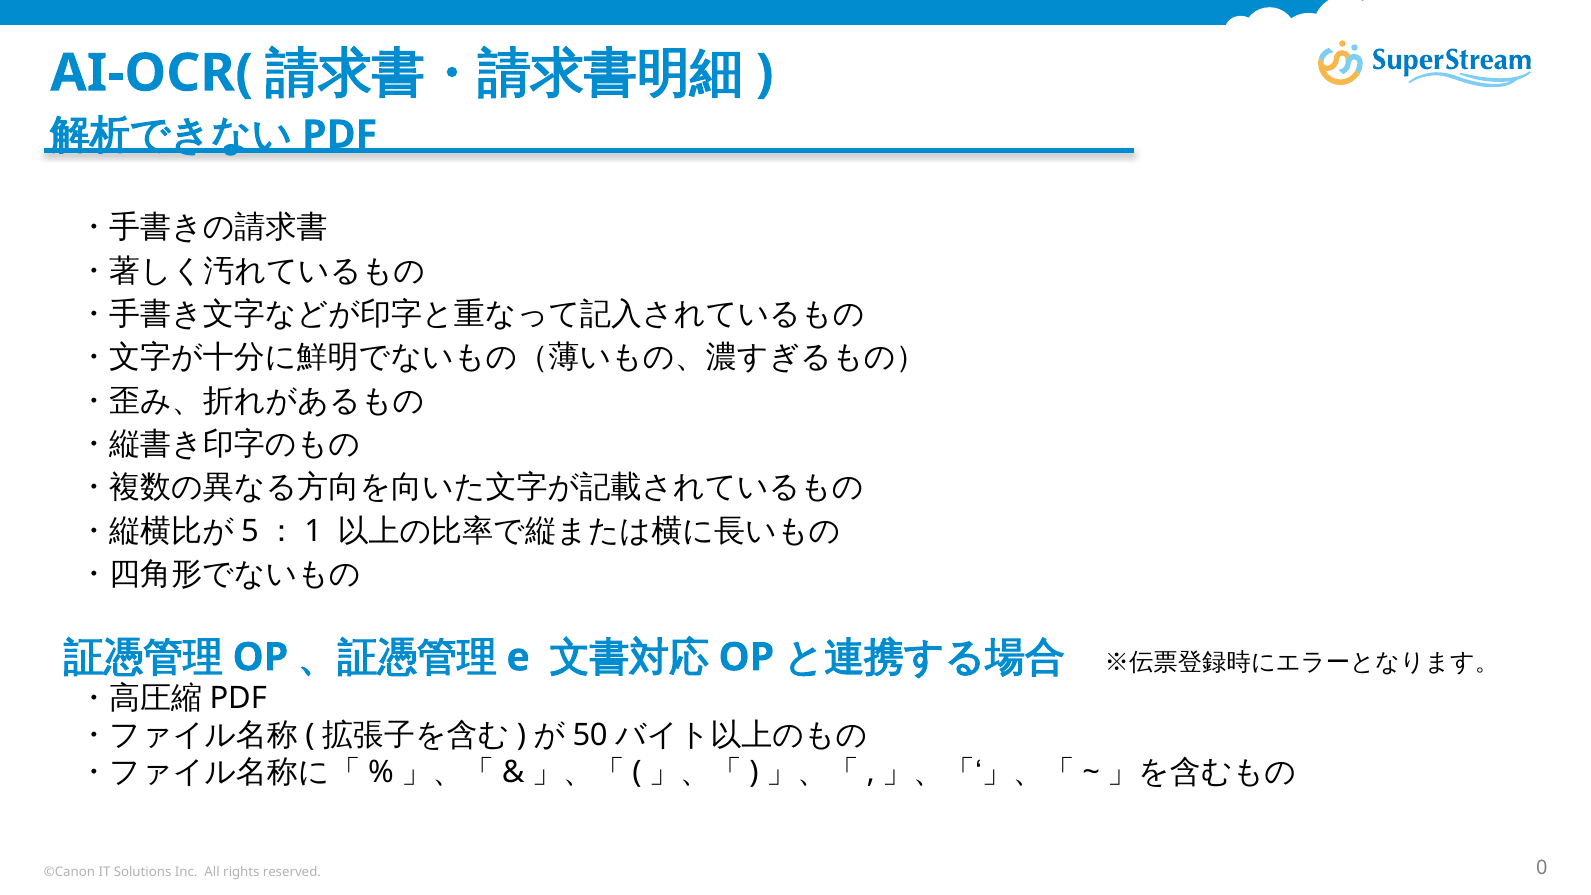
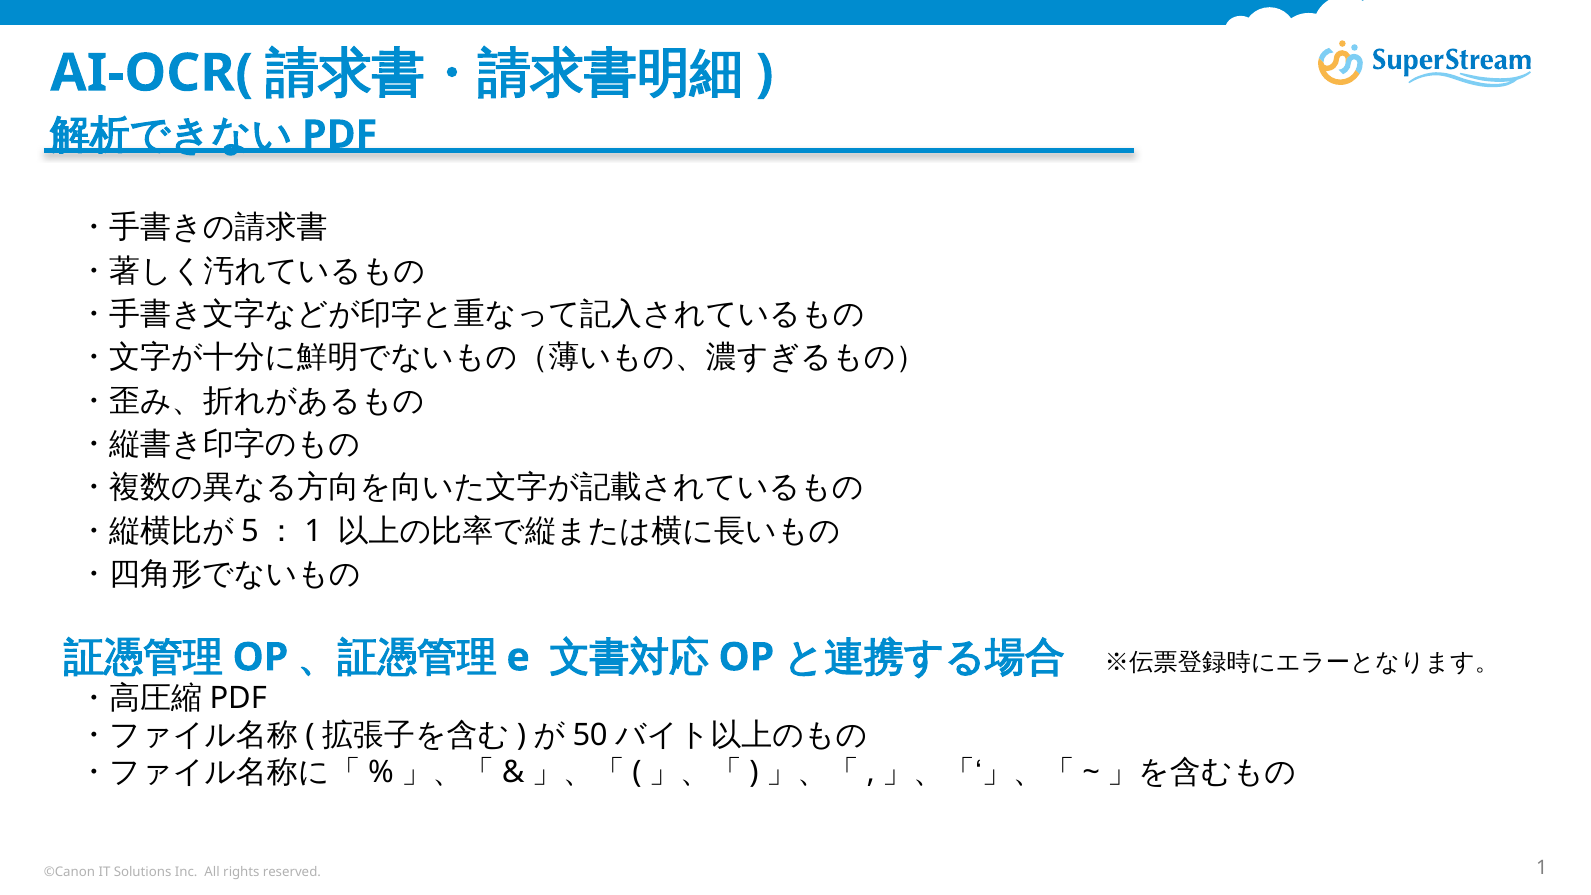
0: 0 -> 1
